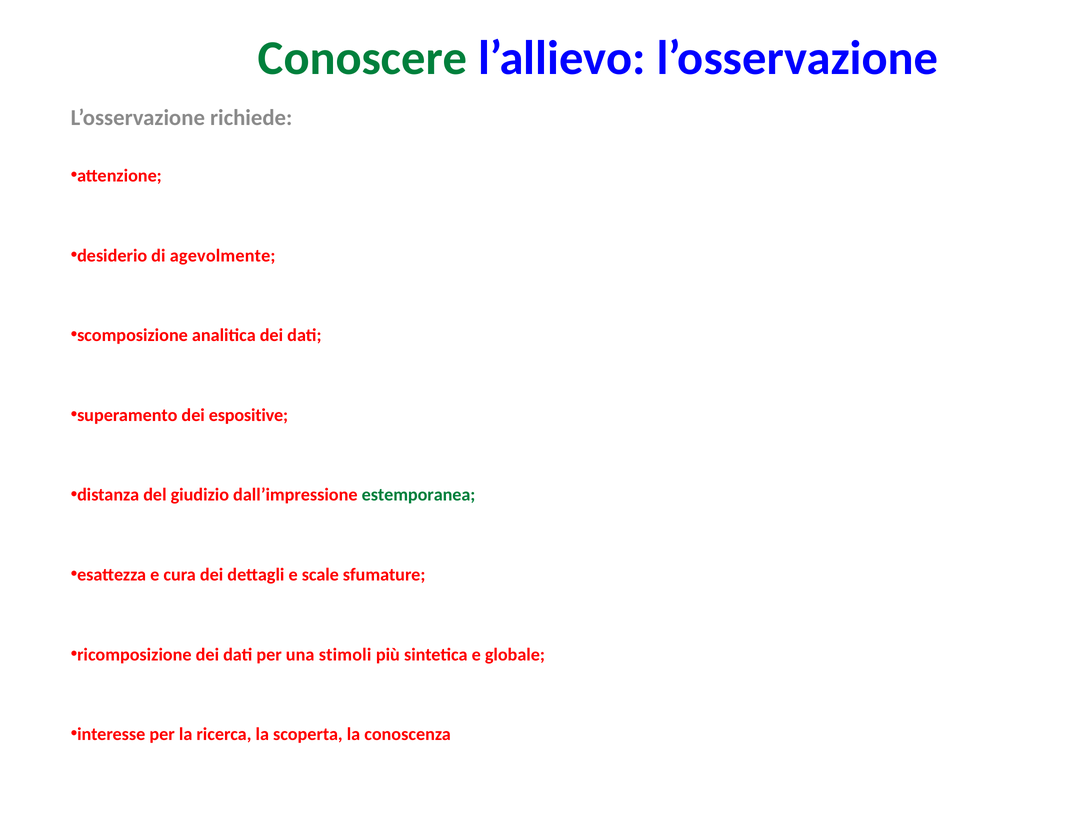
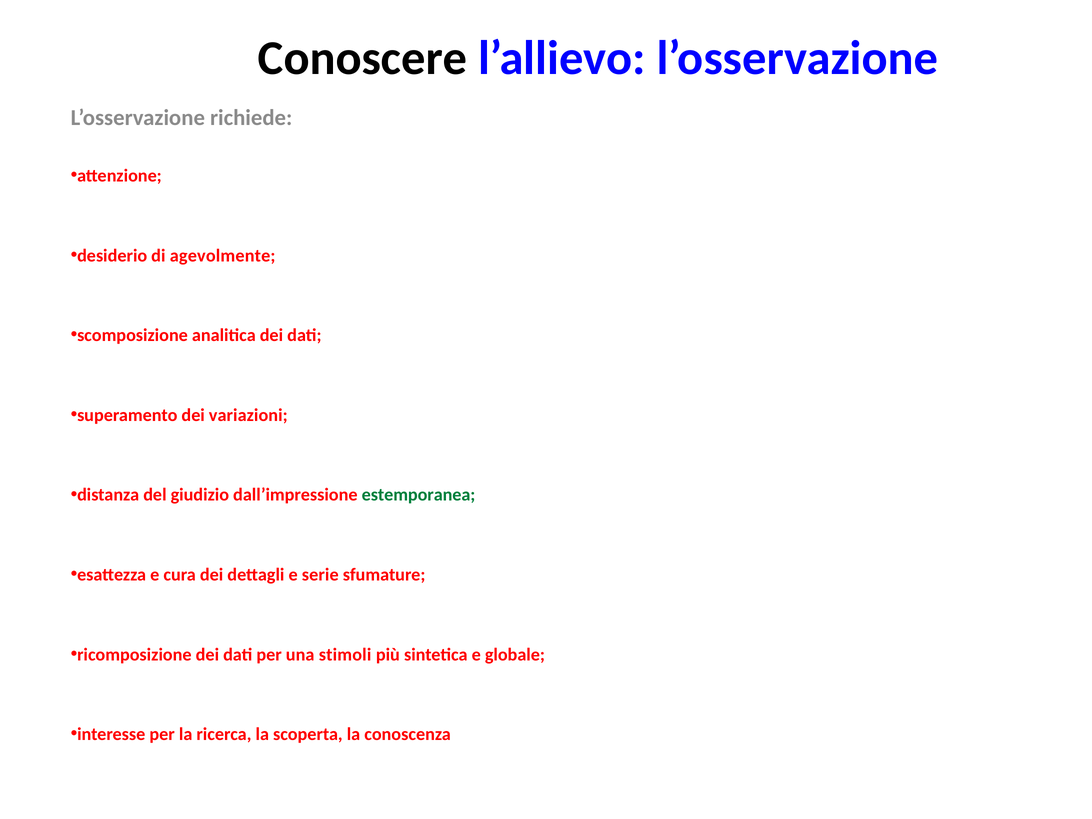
Conoscere colour: green -> black
espositive: espositive -> variazioni
scale: scale -> serie
